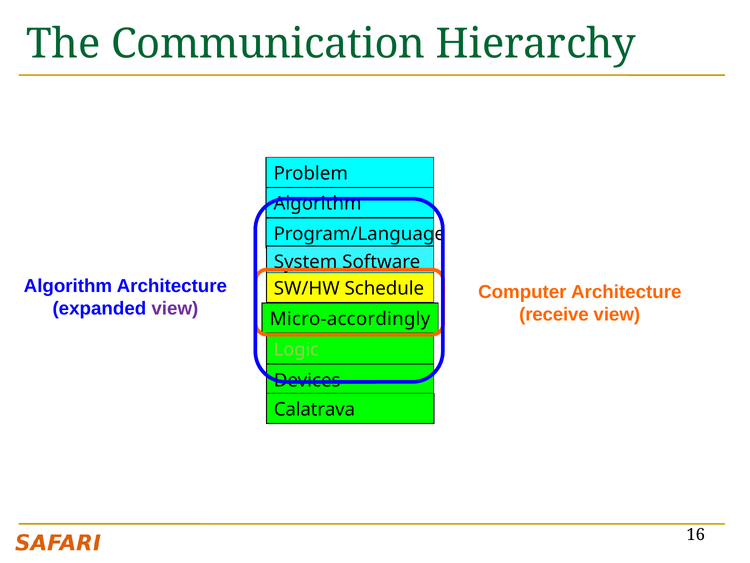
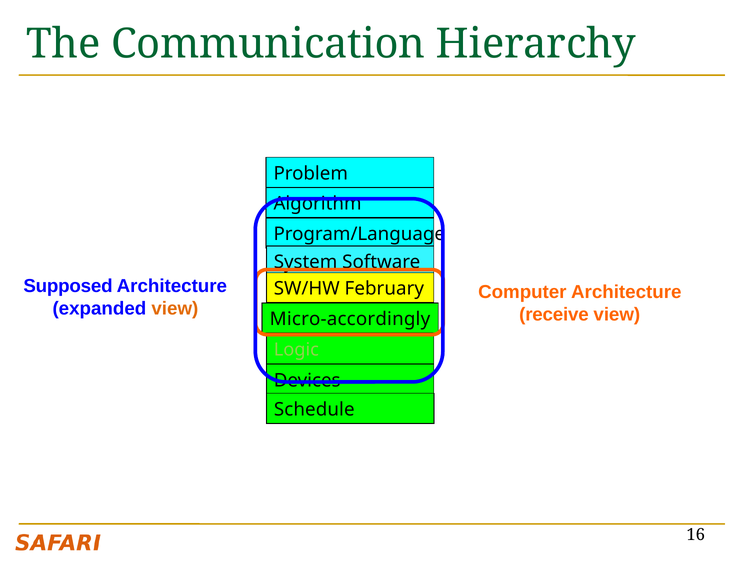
Algorithm at (68, 286): Algorithm -> Supposed
Schedule: Schedule -> February
view at (175, 308) colour: purple -> orange
Calatrava: Calatrava -> Schedule
